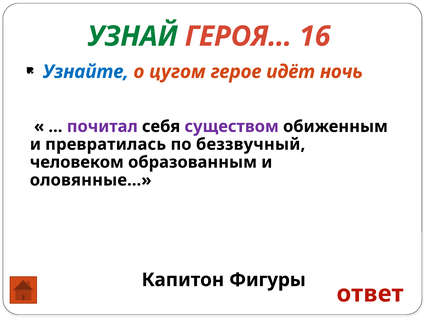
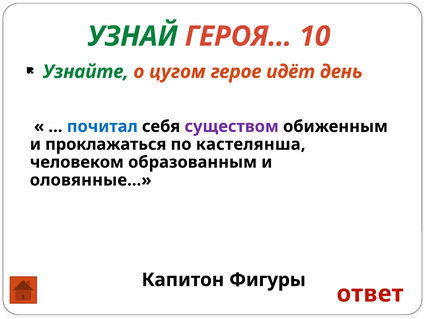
16: 16 -> 10
Узнайте colour: blue -> green
ночь: ночь -> день
почитал colour: purple -> blue
превратилась: превратилась -> проклажаться
беззвучный: беззвучный -> кастелянша
